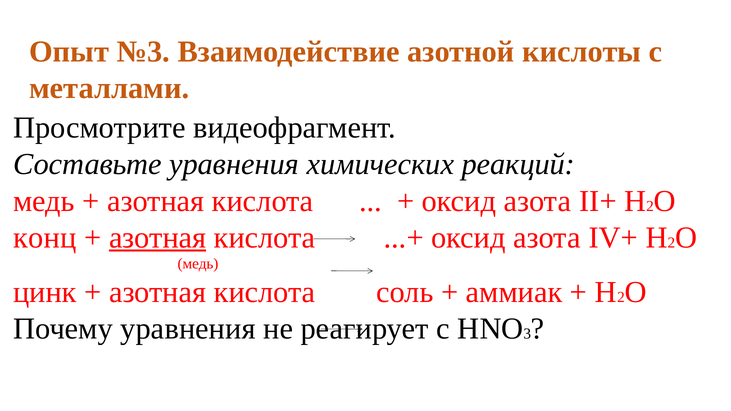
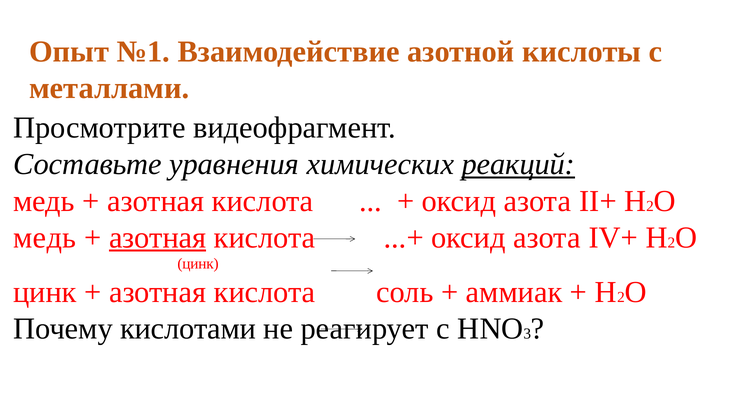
№3: №3 -> №1
реакций underline: none -> present
конц at (45, 238): конц -> медь
медь at (198, 264): медь -> цинк
Почему уравнения: уравнения -> кислотами
